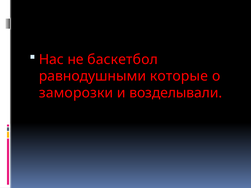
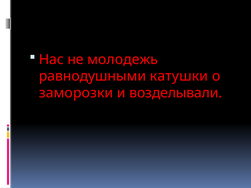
баскетбол: баскетбол -> молодежь
которые: которые -> катушки
